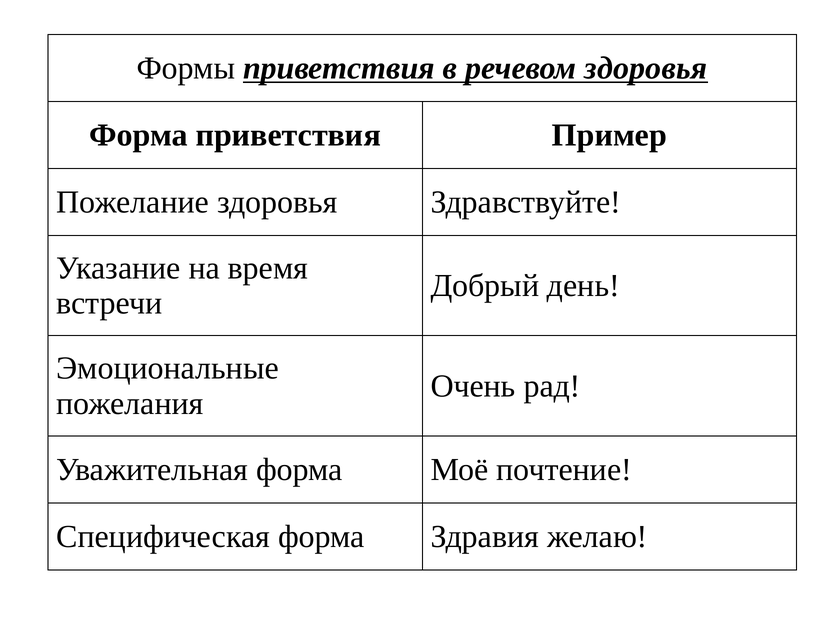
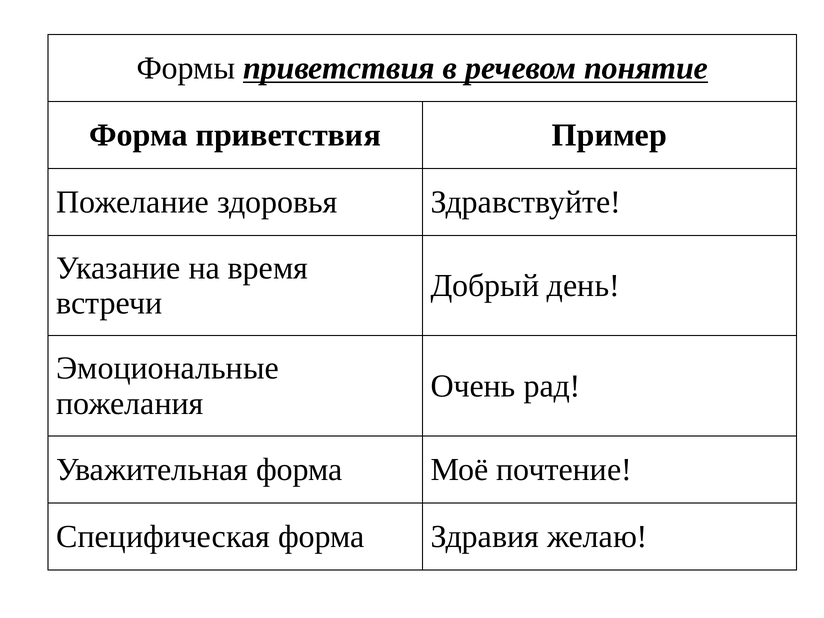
речевом здоровья: здоровья -> понятие
